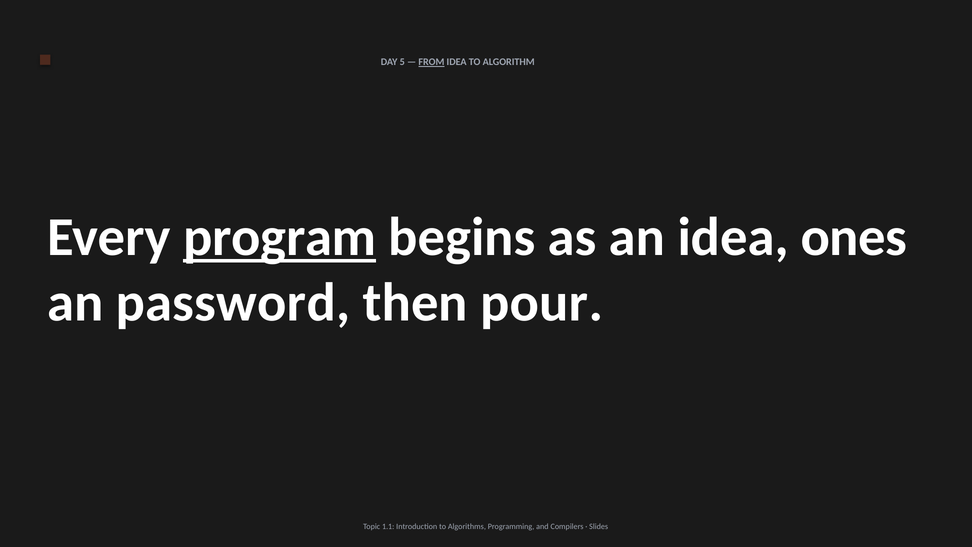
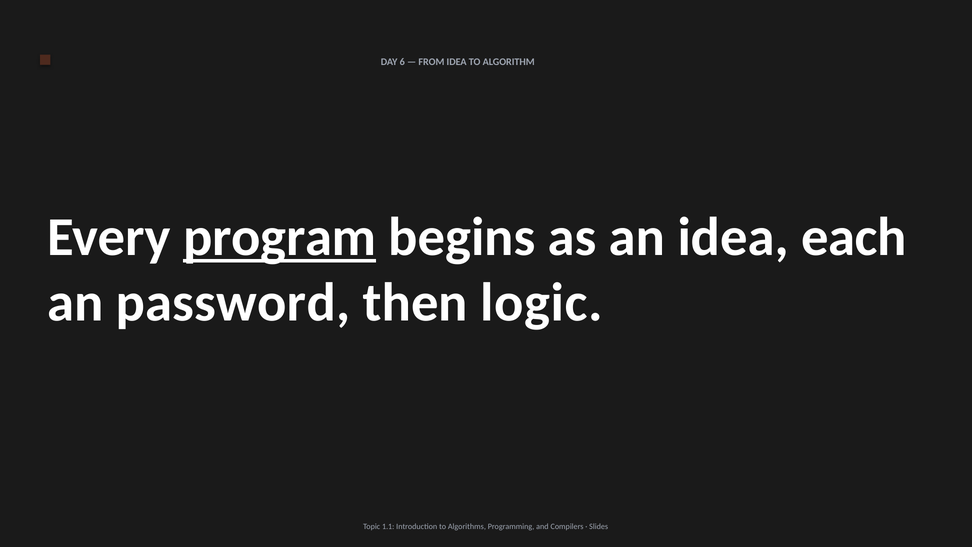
5: 5 -> 6
FROM underline: present -> none
ones: ones -> each
pour: pour -> logic
